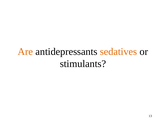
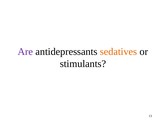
Are colour: orange -> purple
